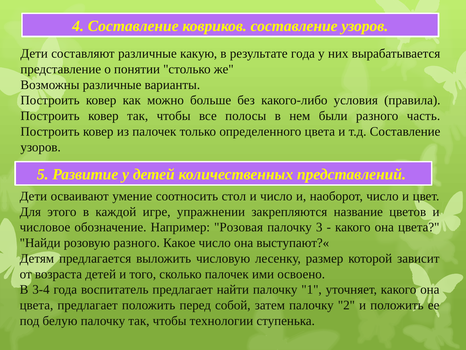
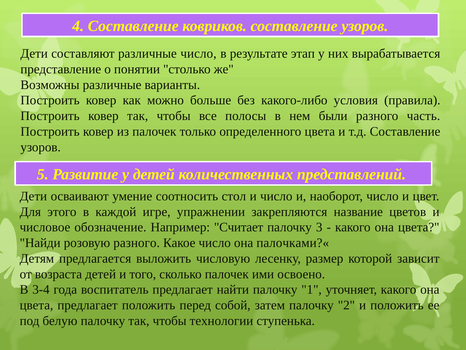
различные какую: какую -> число
результате года: года -> этап
Розовая: Розовая -> Считает
выступают?«: выступают?« -> палочками?«
